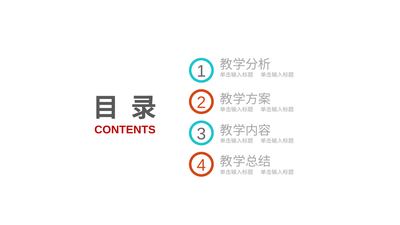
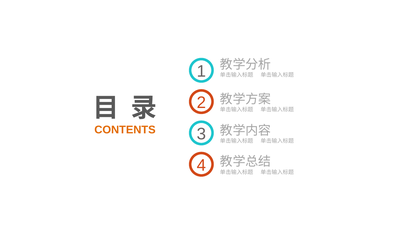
CONTENTS colour: red -> orange
